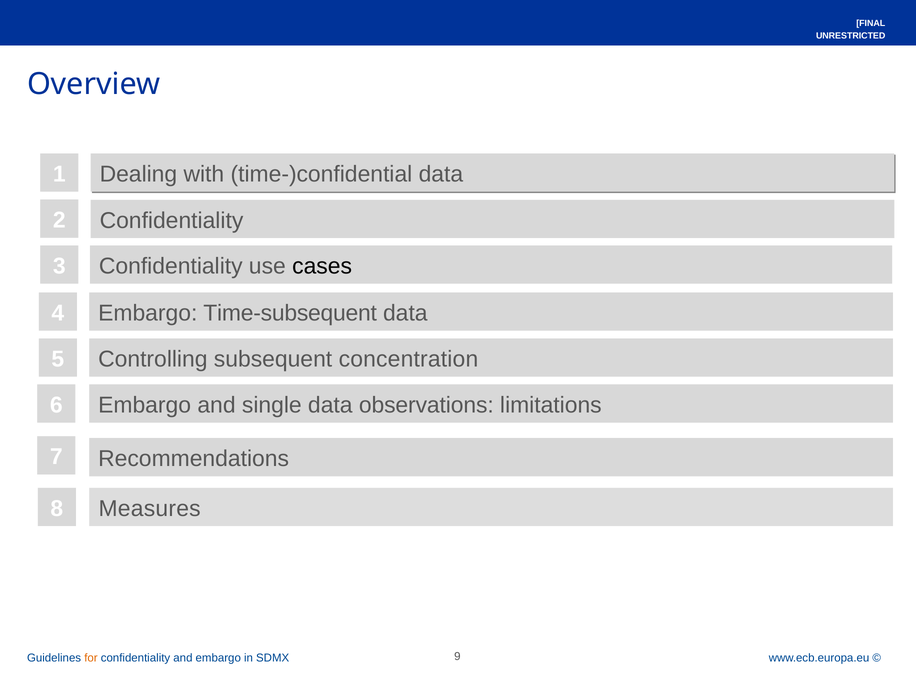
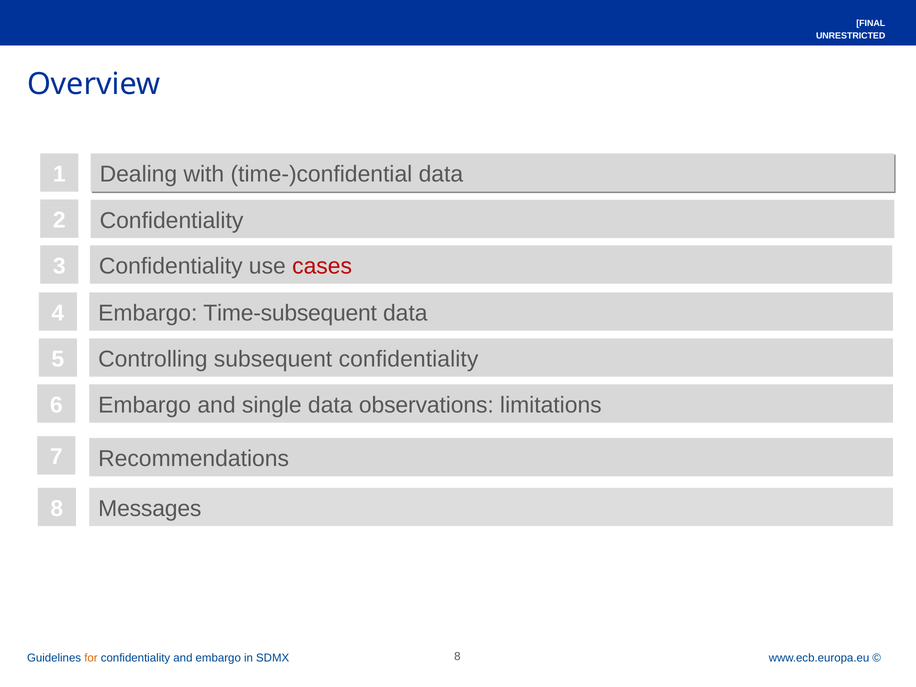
cases colour: black -> red
subsequent concentration: concentration -> confidentiality
Measures: Measures -> Messages
SDMX 9: 9 -> 8
